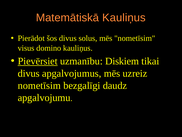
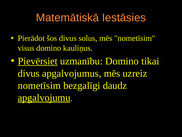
Matemātiskā Kauliņus: Kauliņus -> Iestāsies
uzmanību Diskiem: Diskiem -> Domino
apgalvojumu underline: none -> present
